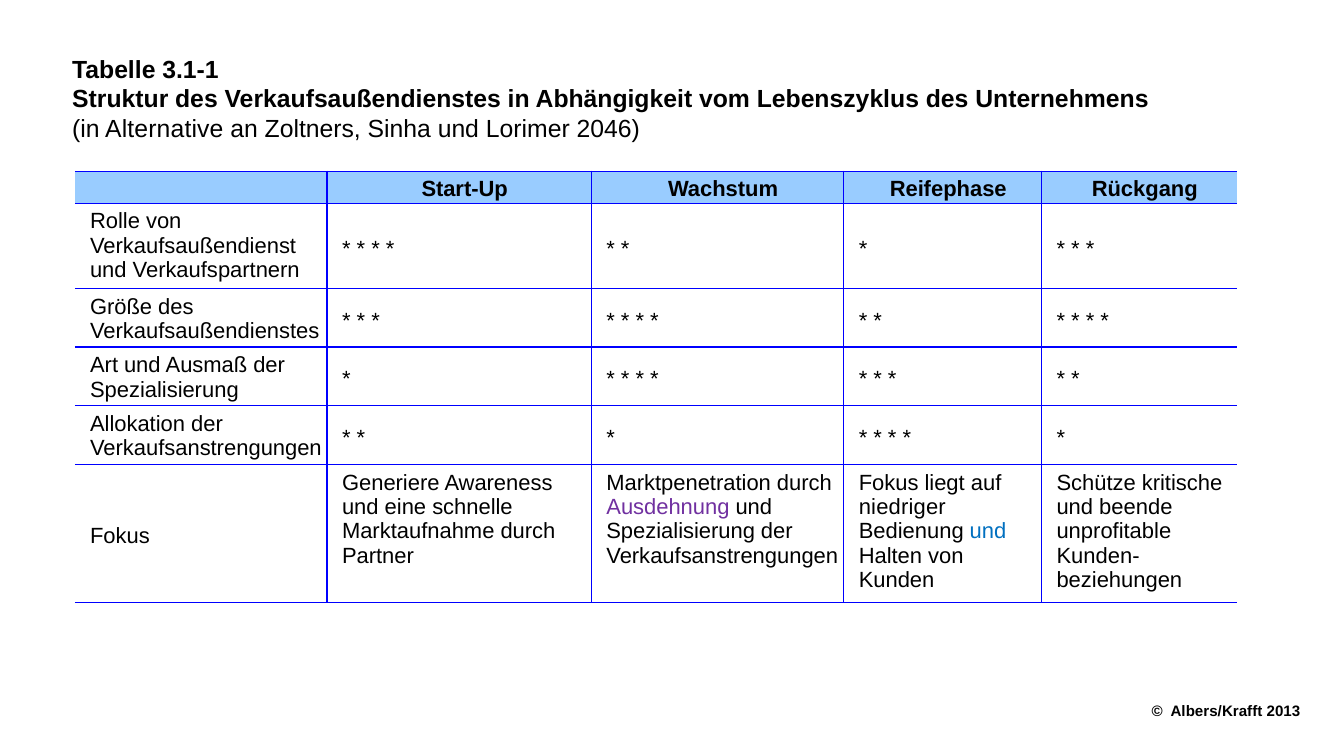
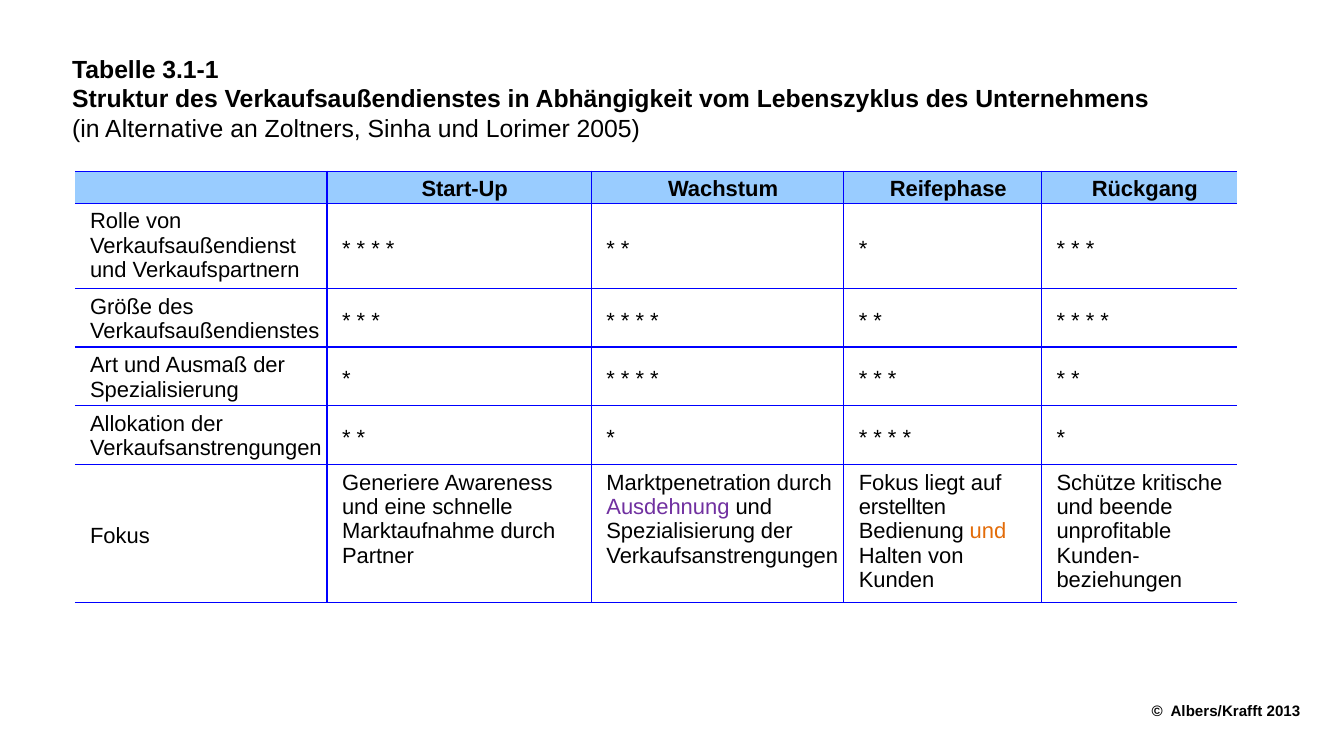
2046: 2046 -> 2005
niedriger: niedriger -> erstellten
und at (988, 531) colour: blue -> orange
